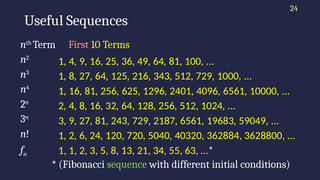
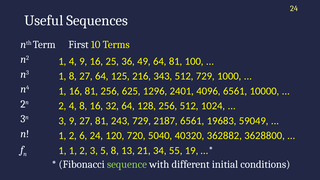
First colour: pink -> white
362884: 362884 -> 362882
63: 63 -> 19
